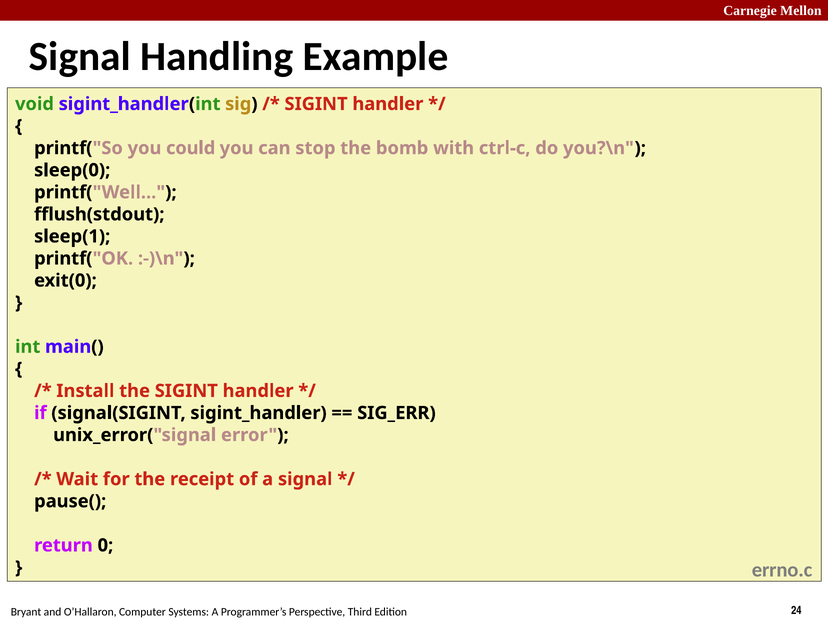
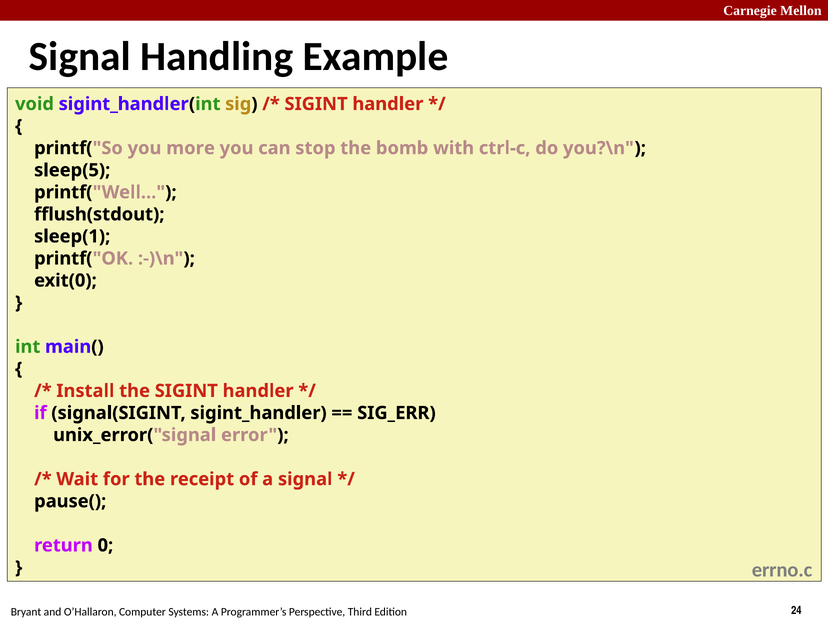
could: could -> more
sleep(0: sleep(0 -> sleep(5
